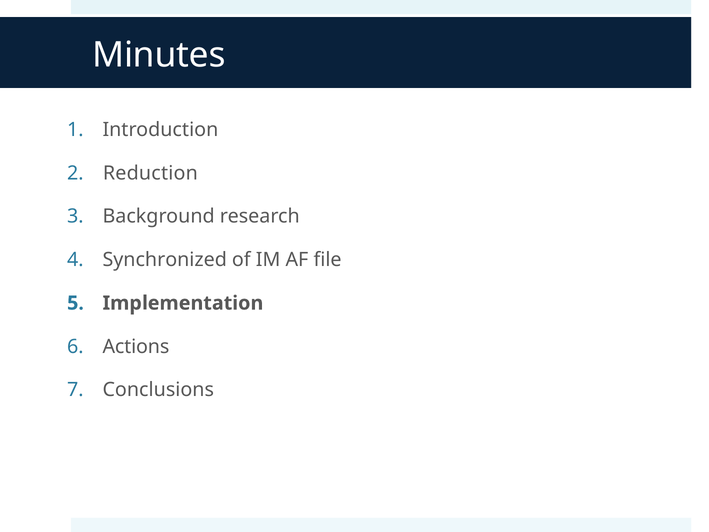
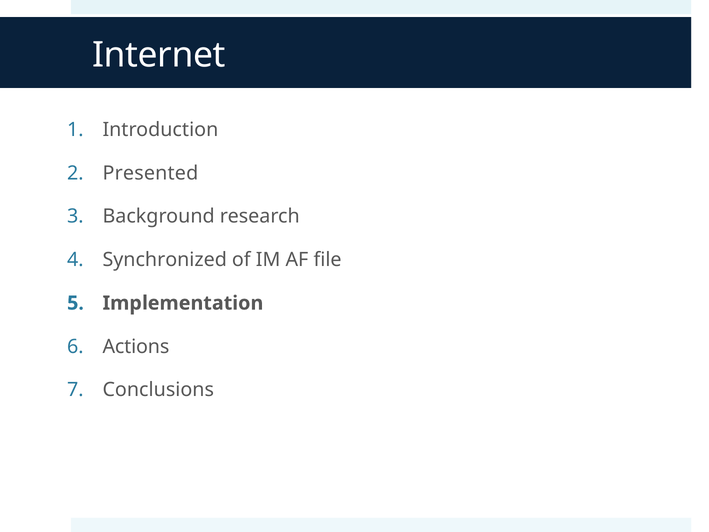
Minutes: Minutes -> Internet
Reduction: Reduction -> Presented
